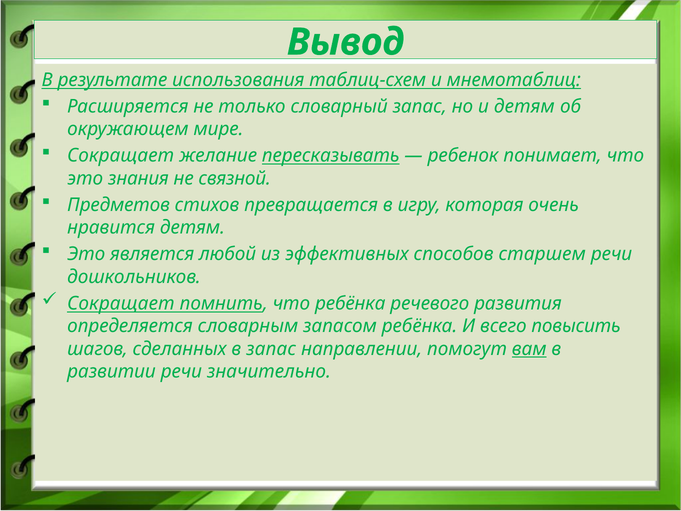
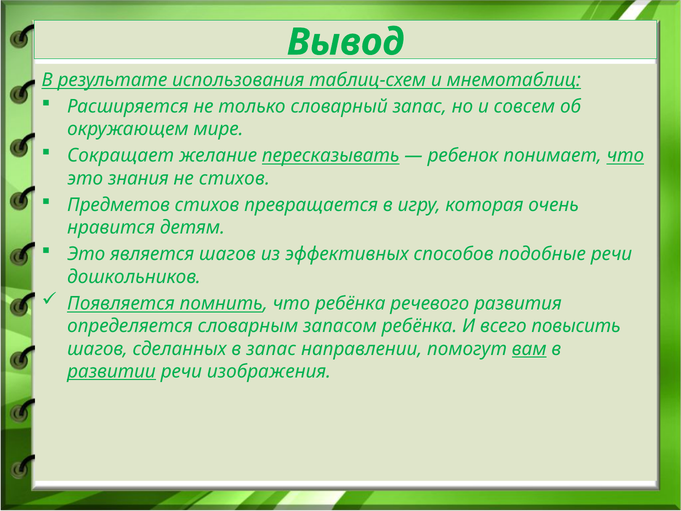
и детям: детям -> совсем
что at (625, 156) underline: none -> present
не связной: связной -> стихов
является любой: любой -> шагов
старшем: старшем -> подобные
Сокращает at (121, 303): Сокращает -> Появляется
развитии underline: none -> present
значительно: значительно -> изображения
